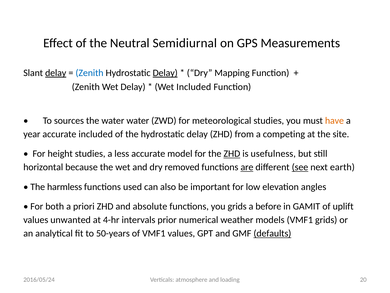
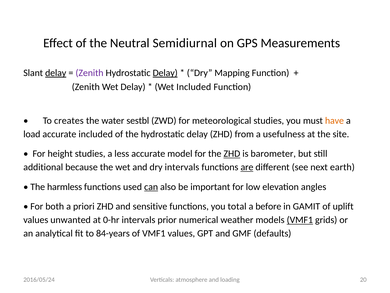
Zenith at (90, 73) colour: blue -> purple
sources: sources -> creates
water water: water -> sestbl
year: year -> load
competing: competing -> usefulness
usefulness: usefulness -> barometer
horizontal: horizontal -> additional
dry removed: removed -> intervals
see underline: present -> none
can underline: none -> present
absolute: absolute -> sensitive
you grids: grids -> total
4-hr: 4-hr -> 0-hr
VMF1 at (300, 220) underline: none -> present
50-years: 50-years -> 84-years
defaults underline: present -> none
